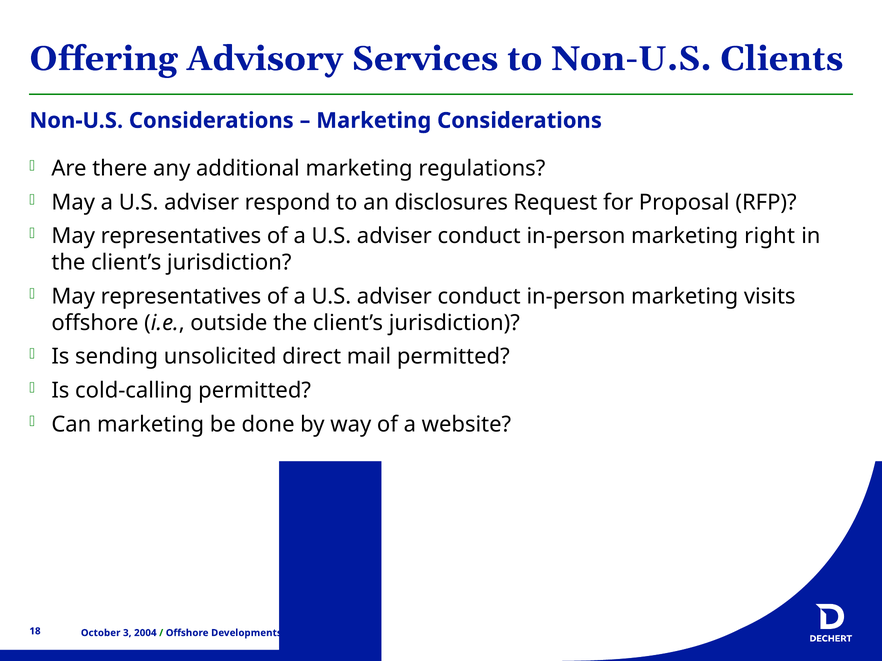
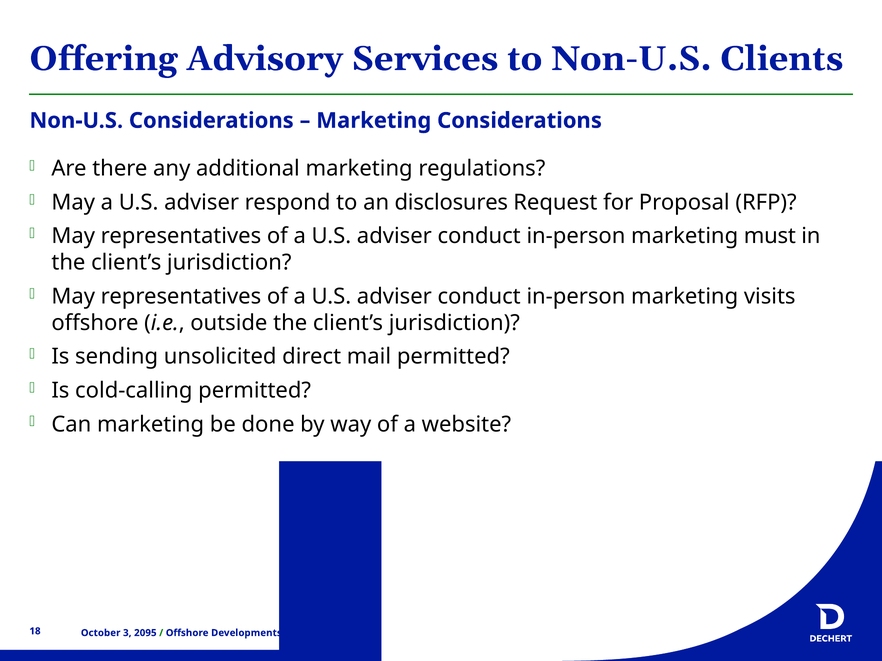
right: right -> must
2004: 2004 -> 2095
